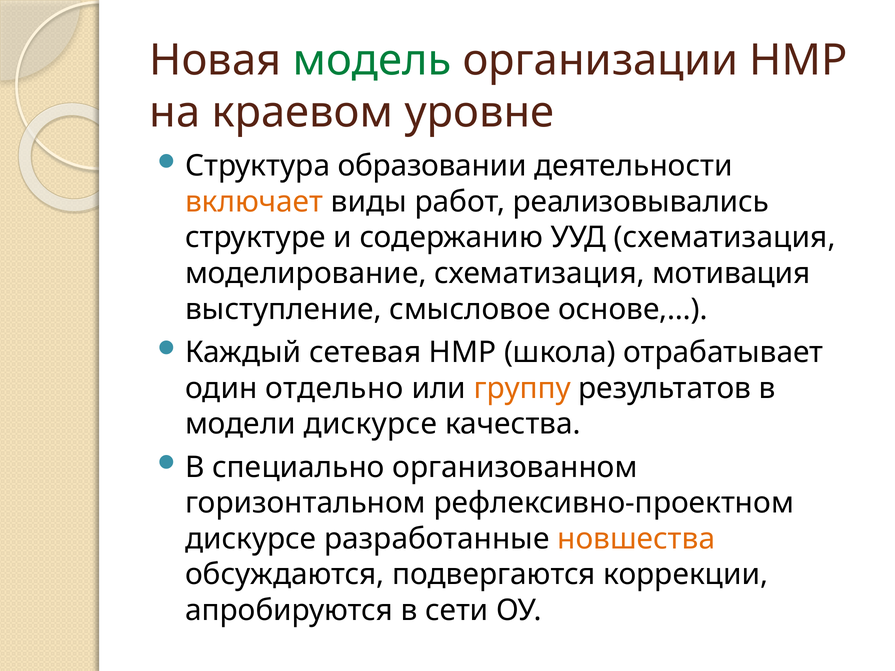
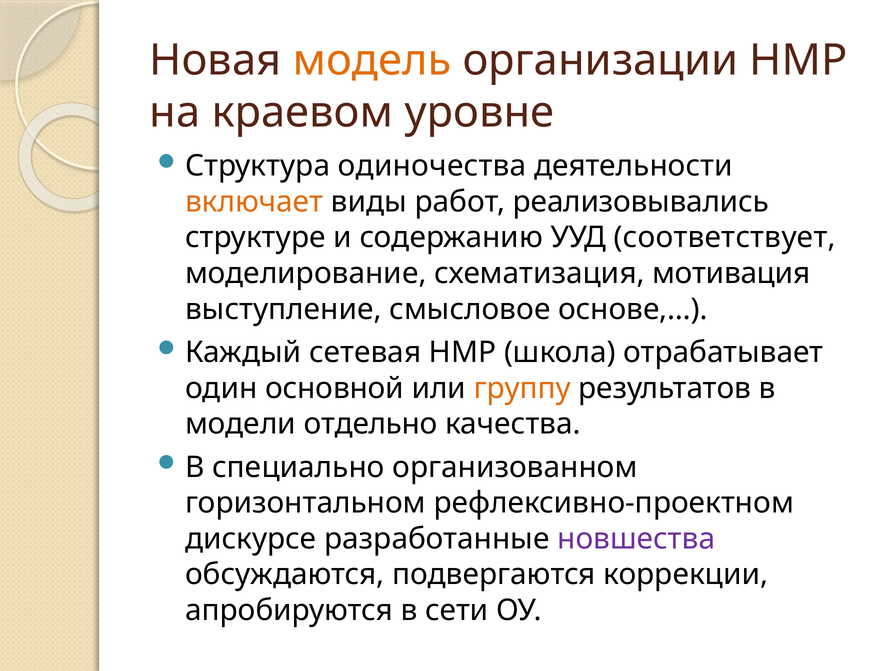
модель colour: green -> orange
образовании: образовании -> одиночества
УУД схематизация: схематизация -> соответствует
отдельно: отдельно -> основной
модели дискурсе: дискурсе -> отдельно
новшества colour: orange -> purple
